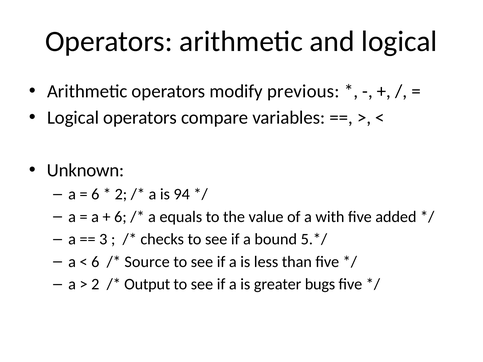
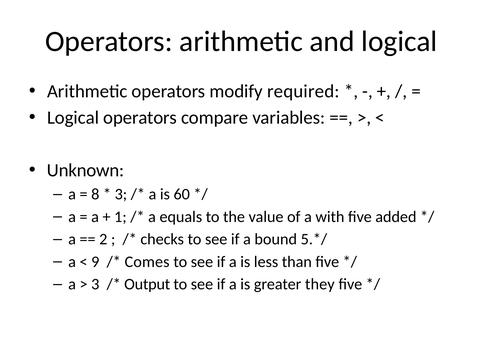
previous: previous -> required
6 at (95, 194): 6 -> 8
2 at (121, 194): 2 -> 3
94: 94 -> 60
6 at (120, 217): 6 -> 1
3: 3 -> 2
6 at (95, 262): 6 -> 9
Source: Source -> Comes
2 at (95, 285): 2 -> 3
bugs: bugs -> they
